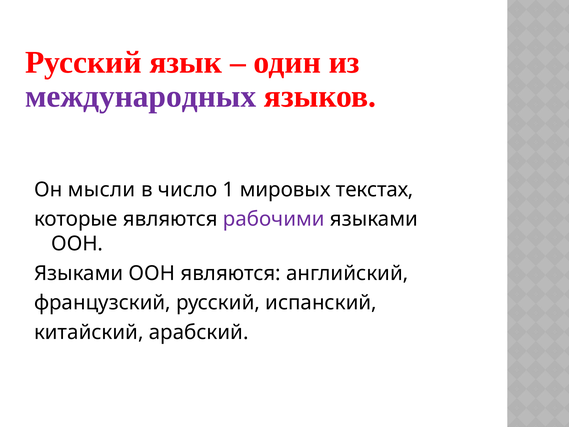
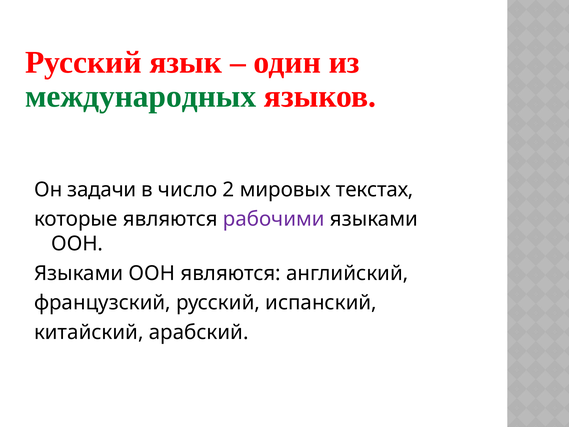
международных colour: purple -> green
мысли: мысли -> задачи
1: 1 -> 2
